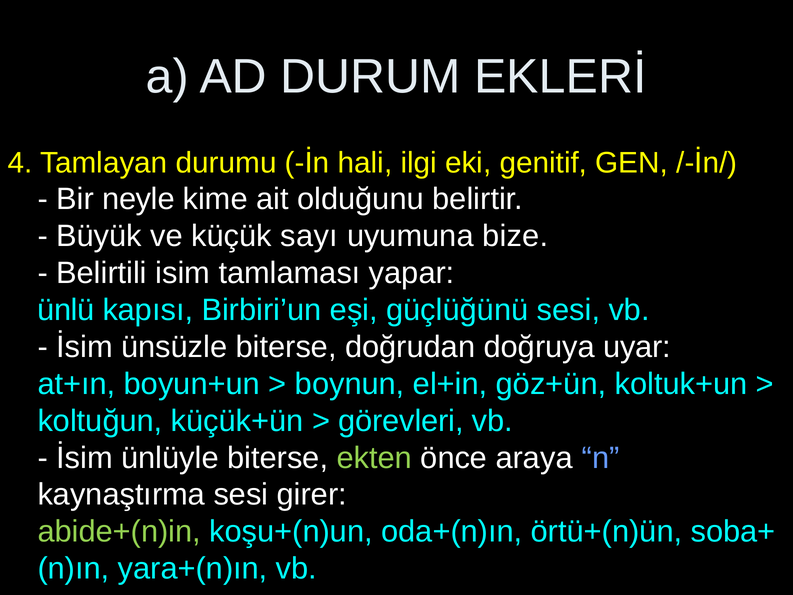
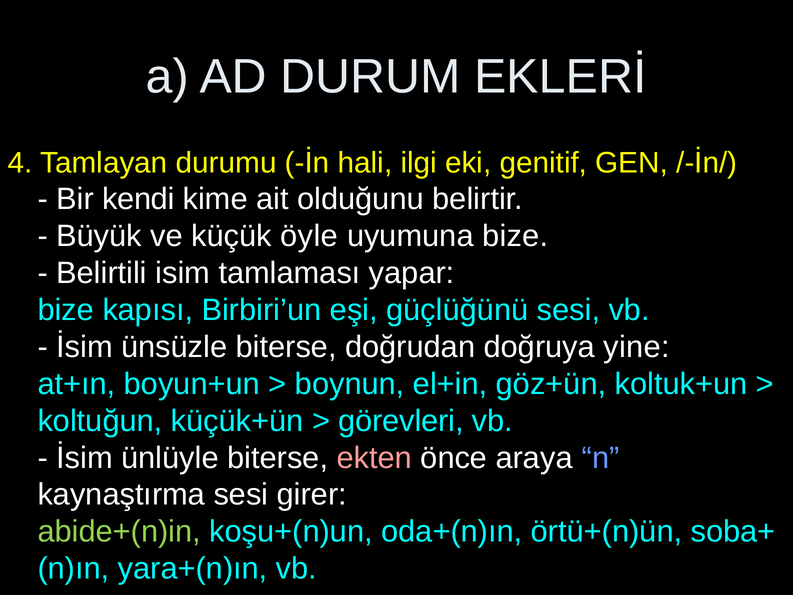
neyle: neyle -> kendi
sayı: sayı -> öyle
ünlü at (66, 310): ünlü -> bize
uyar: uyar -> yine
ekten colour: light green -> pink
